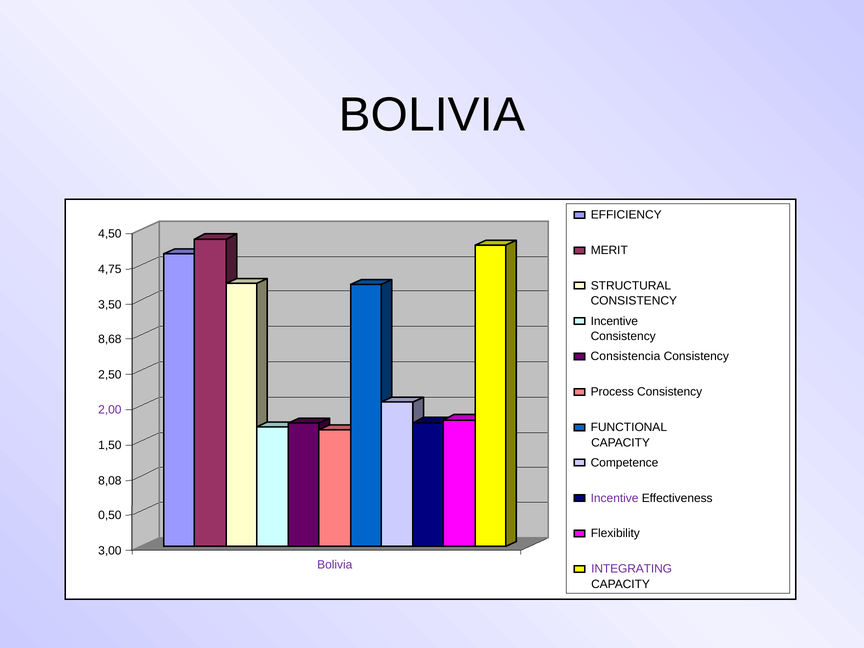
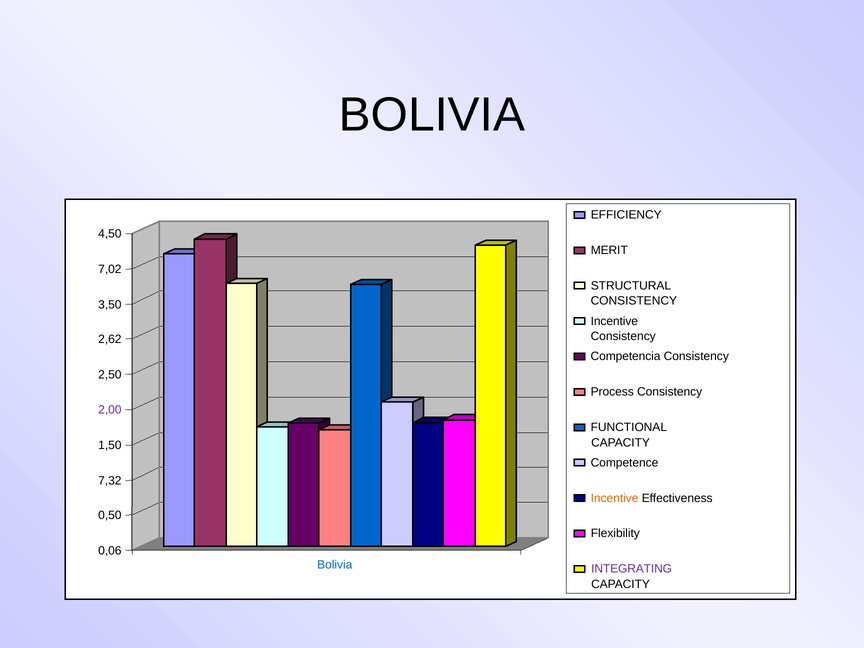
4,75: 4,75 -> 7,02
8,68: 8,68 -> 2,62
Consistencia: Consistencia -> Competencia
8,08: 8,08 -> 7,32
Incentive at (615, 498) colour: purple -> orange
3,00: 3,00 -> 0,06
Bolivia at (335, 565) colour: purple -> blue
